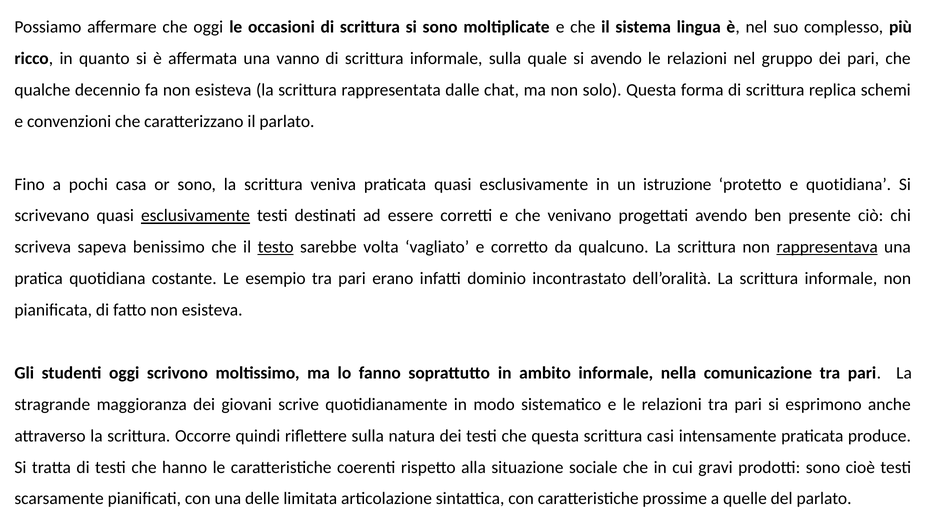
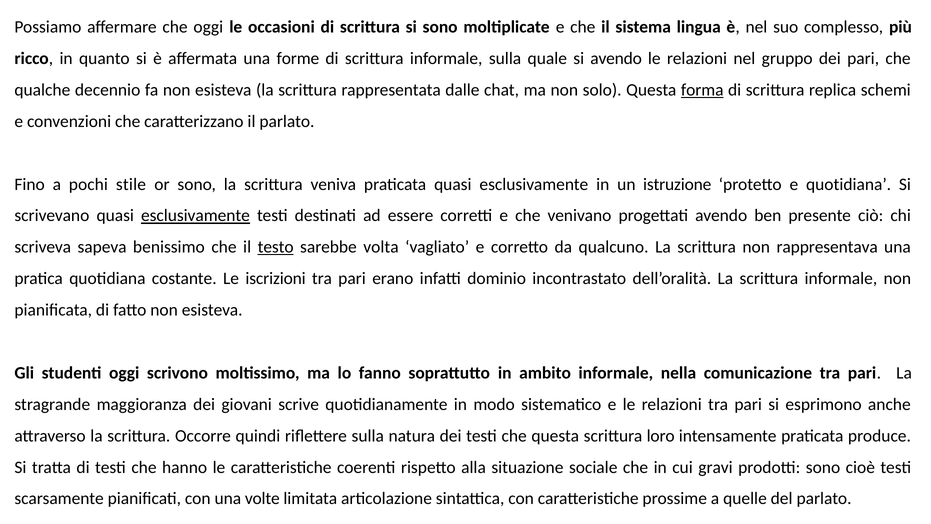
vanno: vanno -> forme
forma underline: none -> present
casa: casa -> stile
rappresentava underline: present -> none
esempio: esempio -> iscrizioni
casi: casi -> loro
delle: delle -> volte
